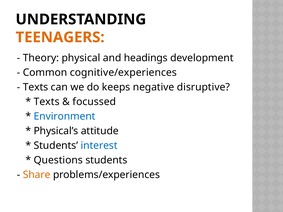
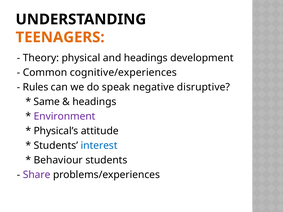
Texts at (36, 87): Texts -> Rules
keeps: keeps -> speak
Texts at (47, 102): Texts -> Same
focussed at (94, 102): focussed -> headings
Environment colour: blue -> purple
Questions: Questions -> Behaviour
Share colour: orange -> purple
